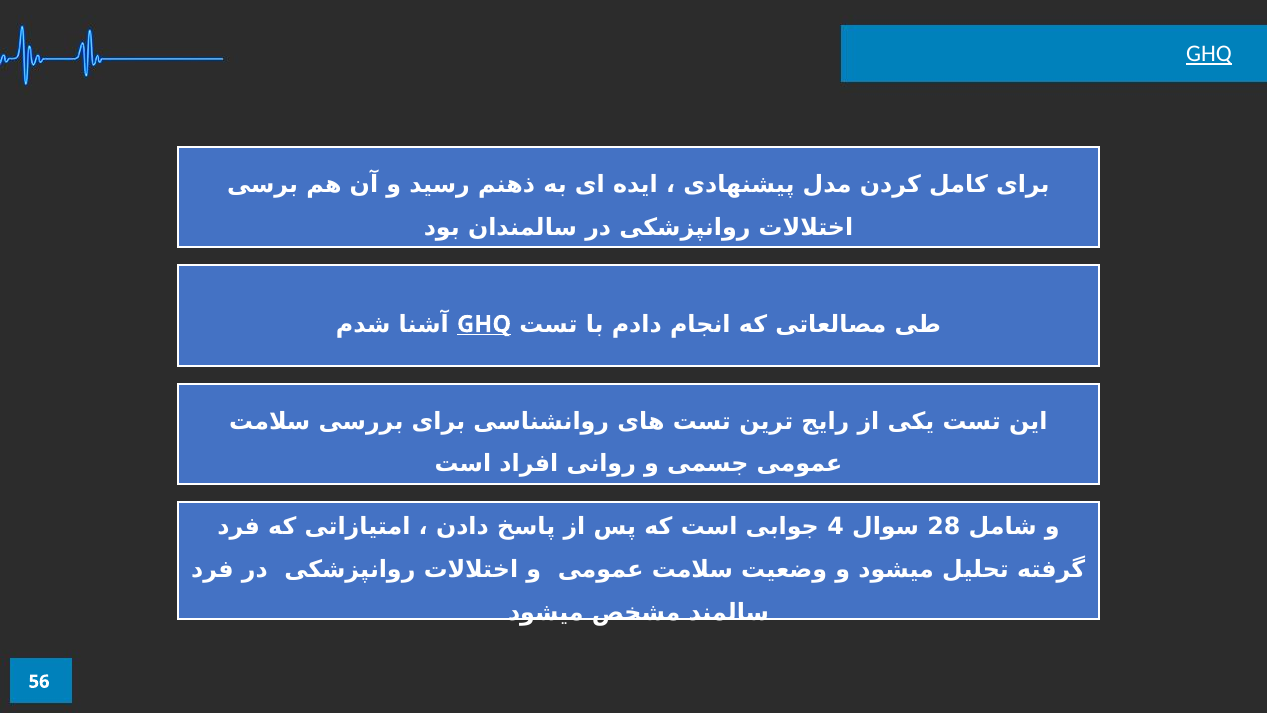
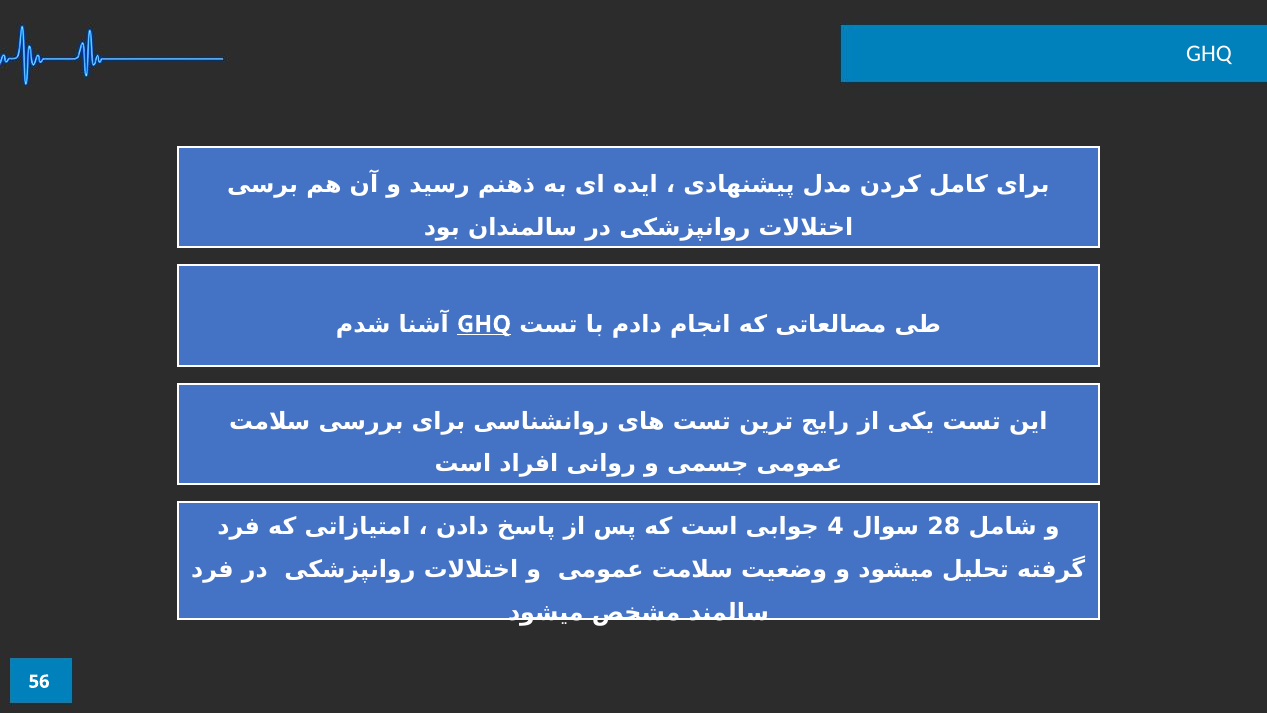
GHQ at (1209, 54) underline: present -> none
